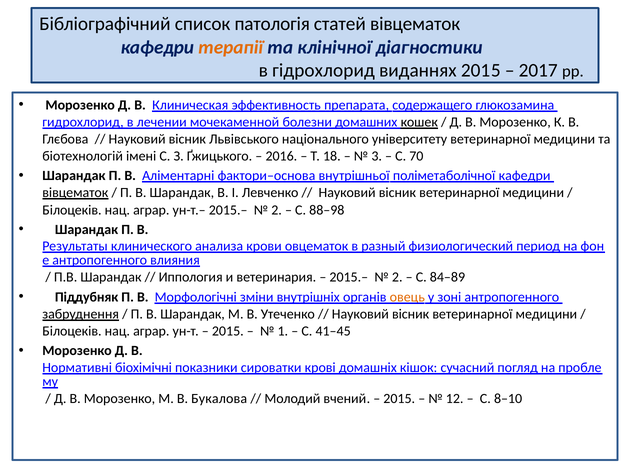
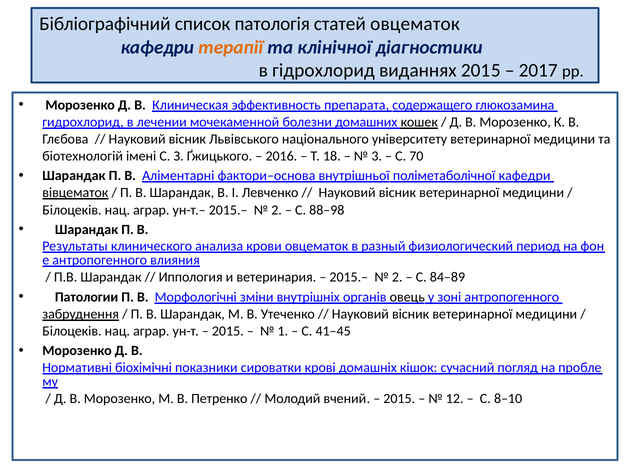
статей вівцематок: вівцематок -> овцематок
Піддубняк: Піддубняк -> Патологии
овець colour: orange -> black
Букалова: Букалова -> Петренко
